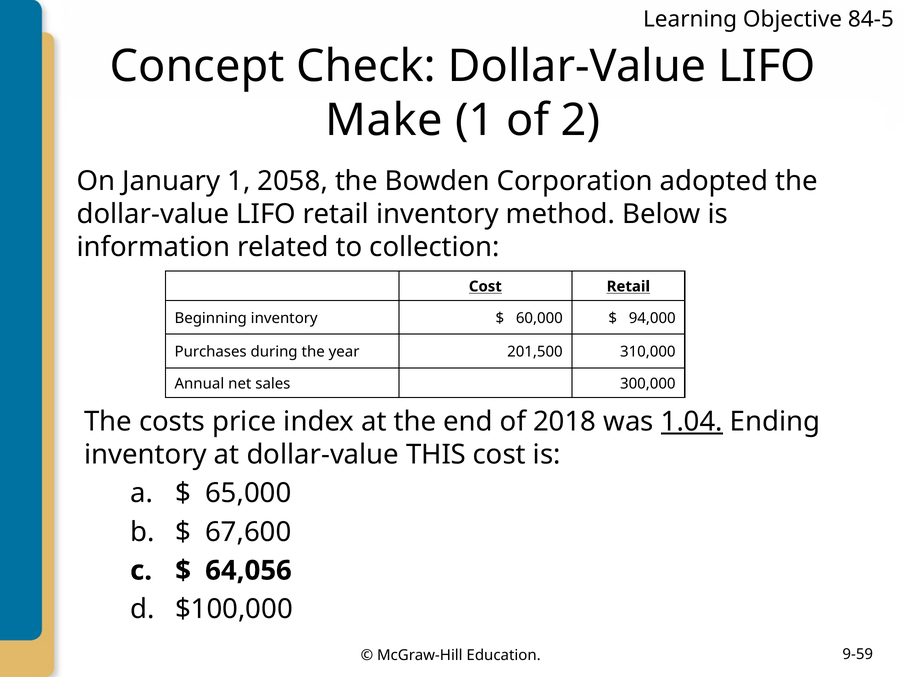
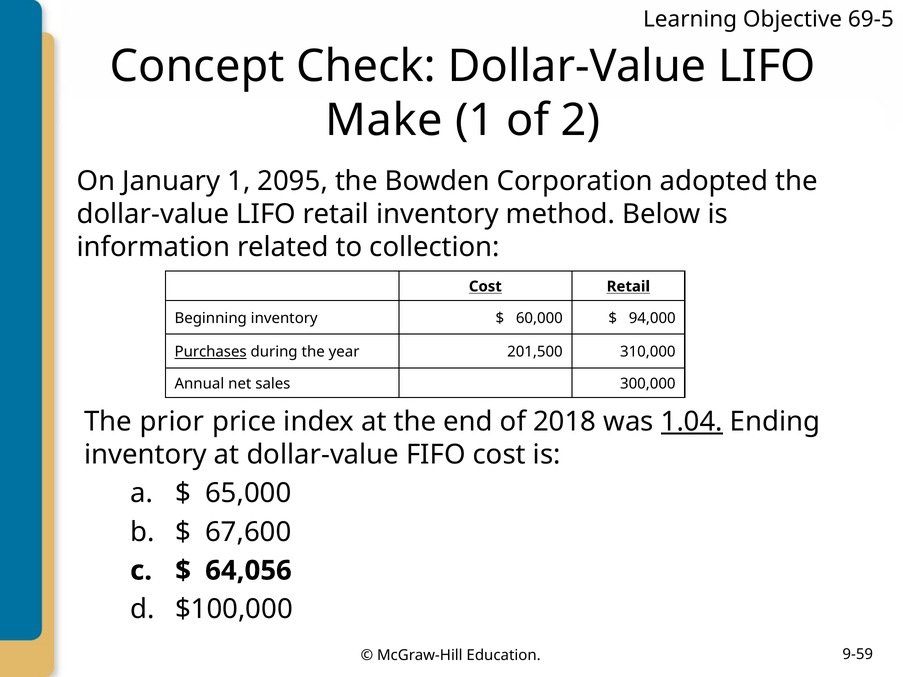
84-5: 84-5 -> 69-5
2058: 2058 -> 2095
Purchases underline: none -> present
costs: costs -> prior
THIS: THIS -> FIFO
